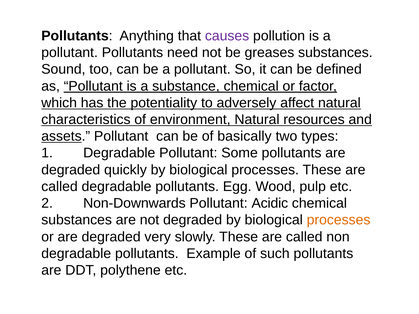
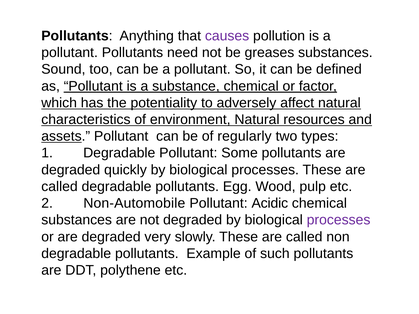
basically: basically -> regularly
Non-Downwards: Non-Downwards -> Non-Automobile
processes at (339, 220) colour: orange -> purple
